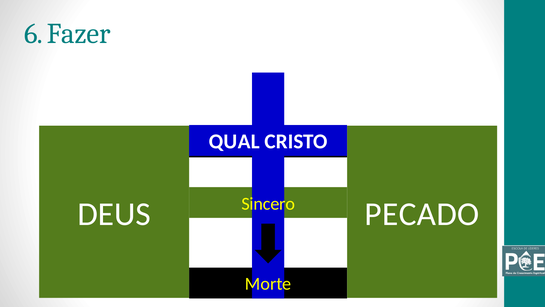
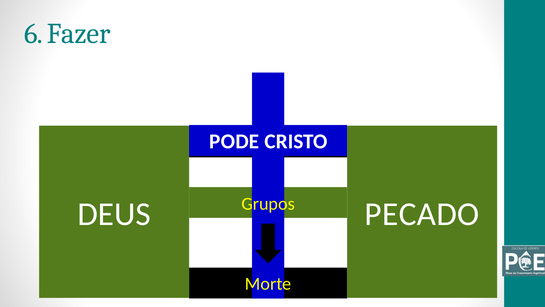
QUAL: QUAL -> PODE
Sincero: Sincero -> Grupos
